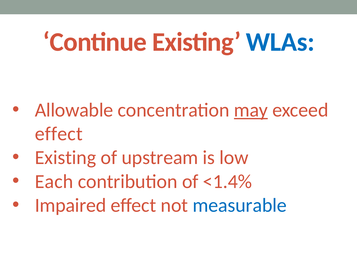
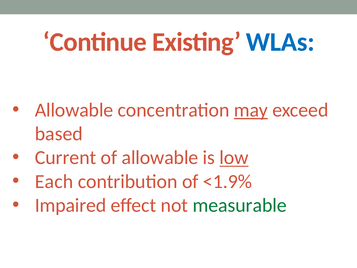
effect at (59, 134): effect -> based
Existing at (66, 158): Existing -> Current
of upstream: upstream -> allowable
low underline: none -> present
<1.4%: <1.4% -> <1.9%
measurable colour: blue -> green
